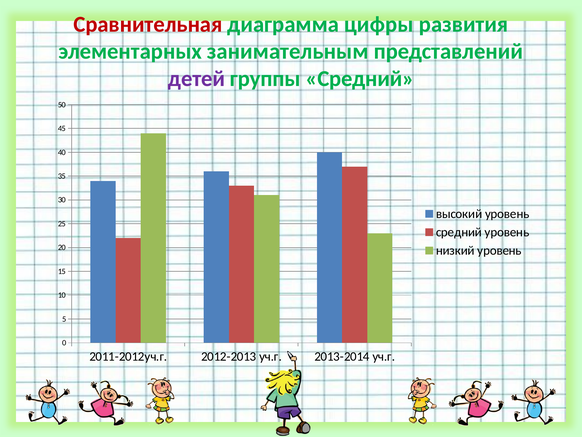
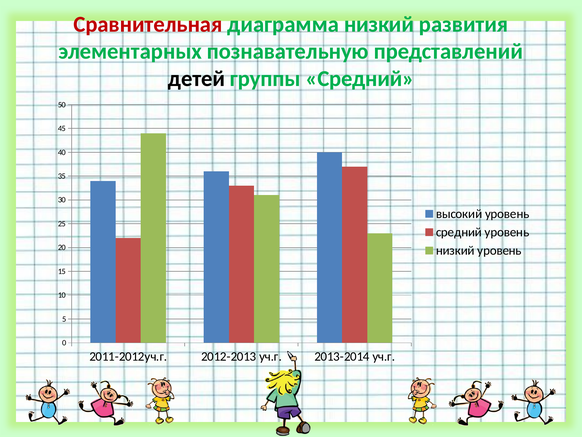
диаграмма цифры: цифры -> низкий
занимательным: занимательным -> познавательную
детей colour: purple -> black
